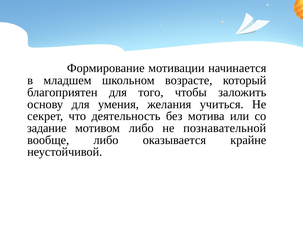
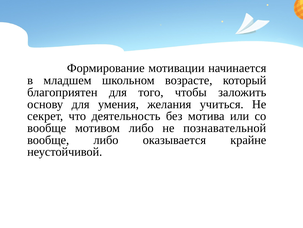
задание at (47, 128): задание -> вообще
